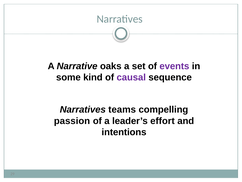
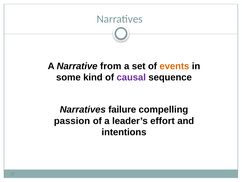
oaks: oaks -> from
events colour: purple -> orange
teams: teams -> failure
